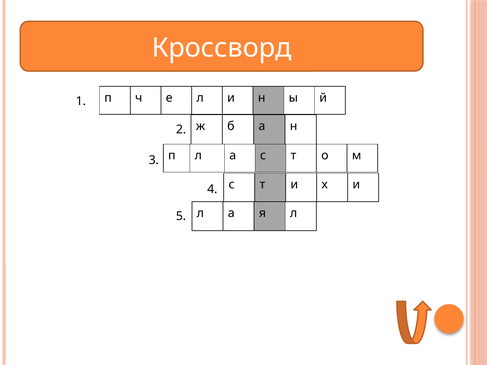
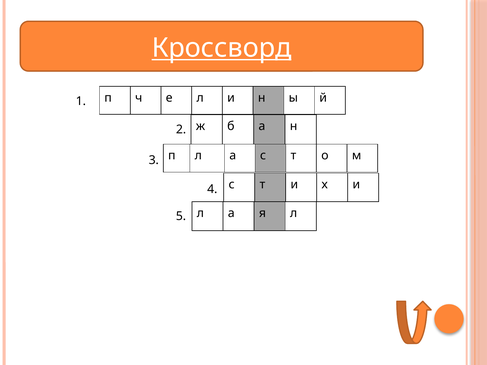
Кроссворд underline: none -> present
